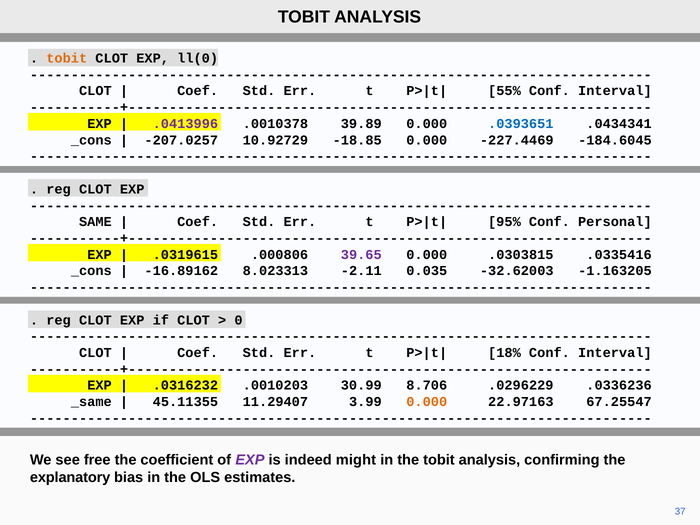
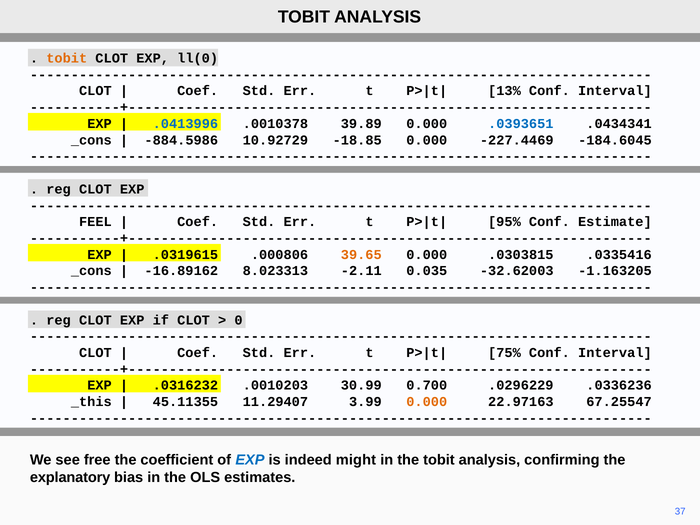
55%: 55% -> 13%
.0413996 colour: purple -> blue
-207.0257: -207.0257 -> -884.5986
SAME: SAME -> FEEL
Personal: Personal -> Estimate
39.65 colour: purple -> orange
18%: 18% -> 75%
8.706: 8.706 -> 0.700
_same: _same -> _this
EXP at (250, 460) colour: purple -> blue
